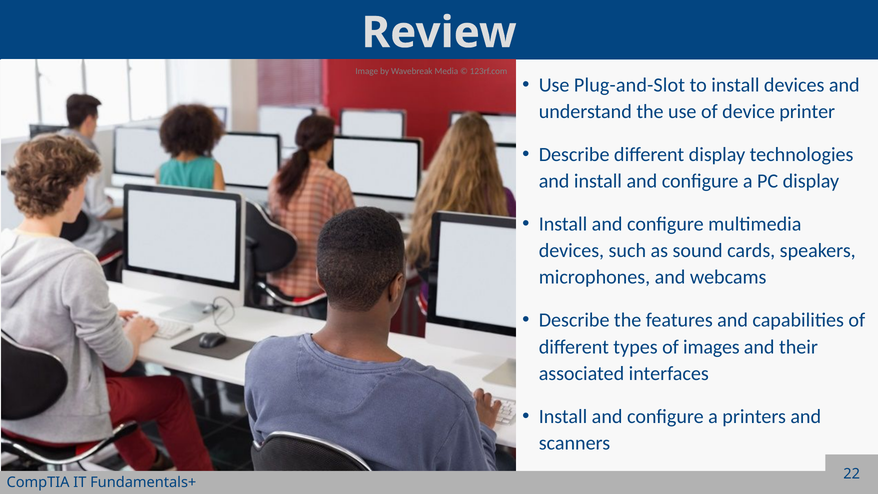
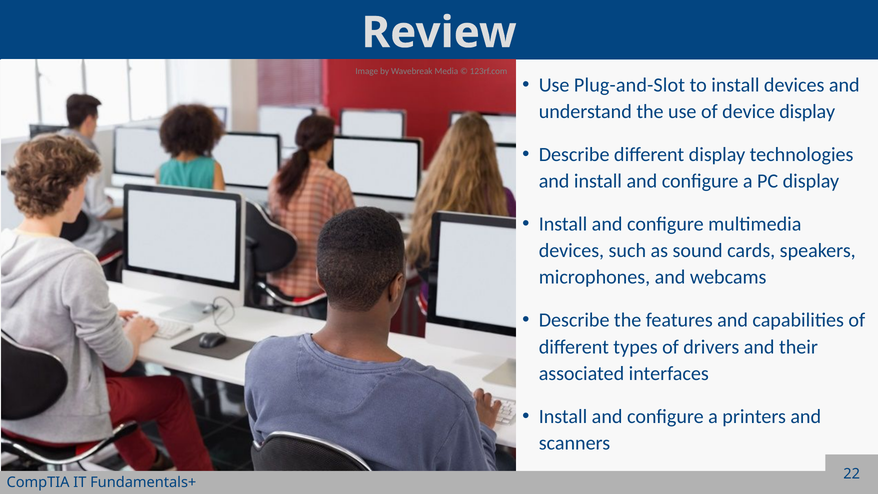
device printer: printer -> display
images: images -> drivers
